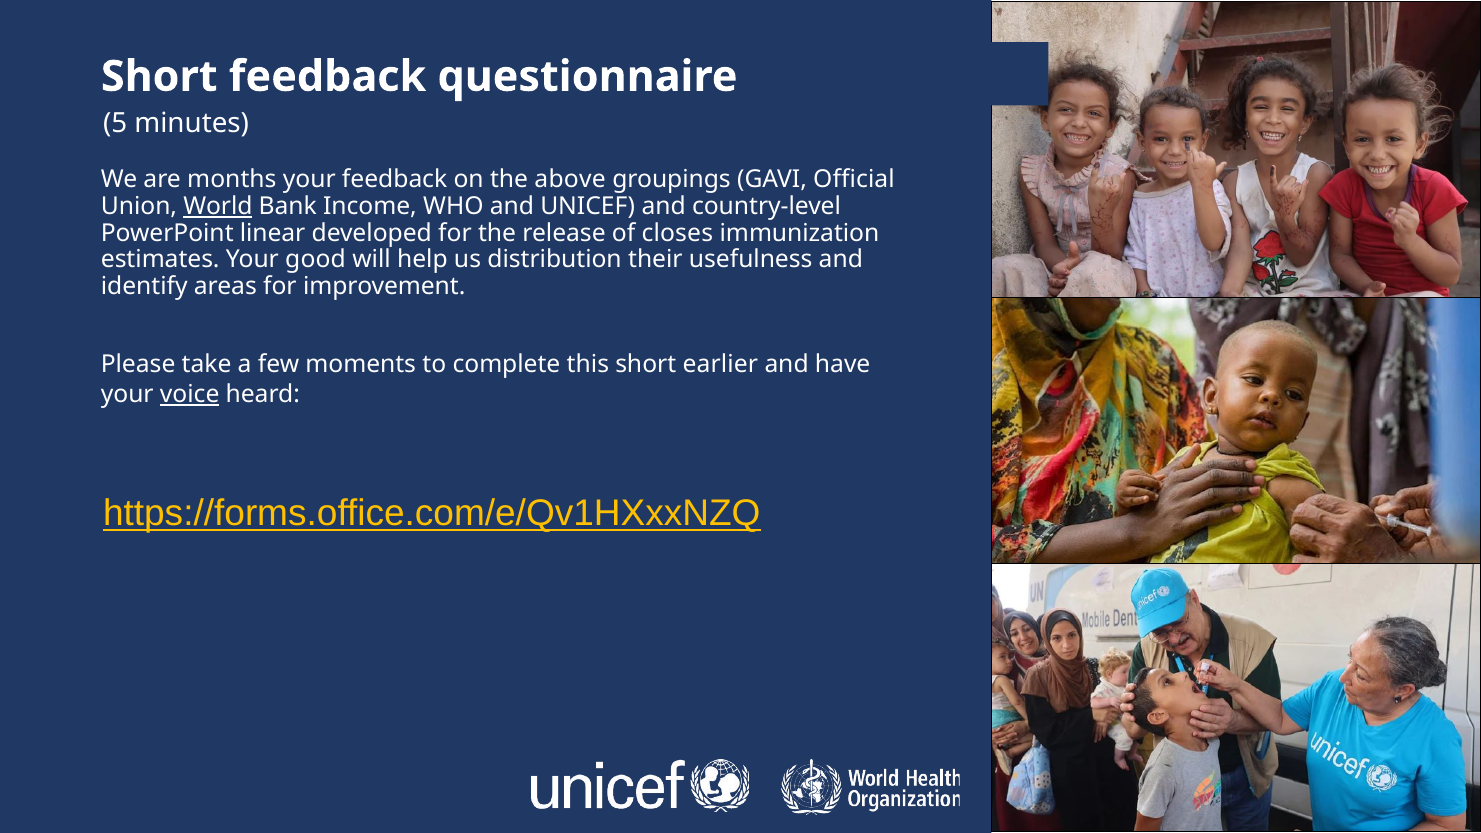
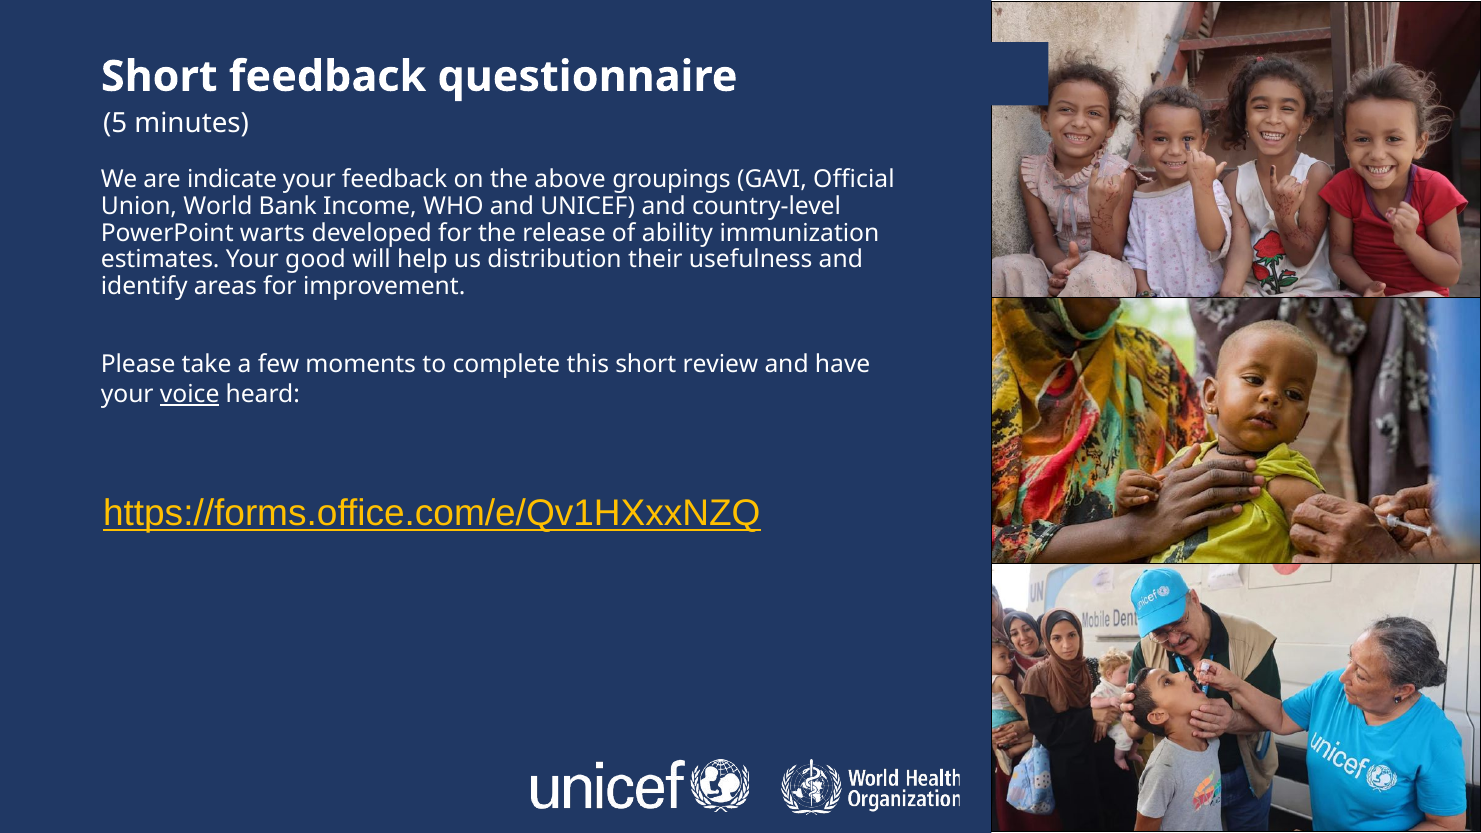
months: months -> indicate
World underline: present -> none
linear: linear -> warts
closes: closes -> ability
earlier: earlier -> review
